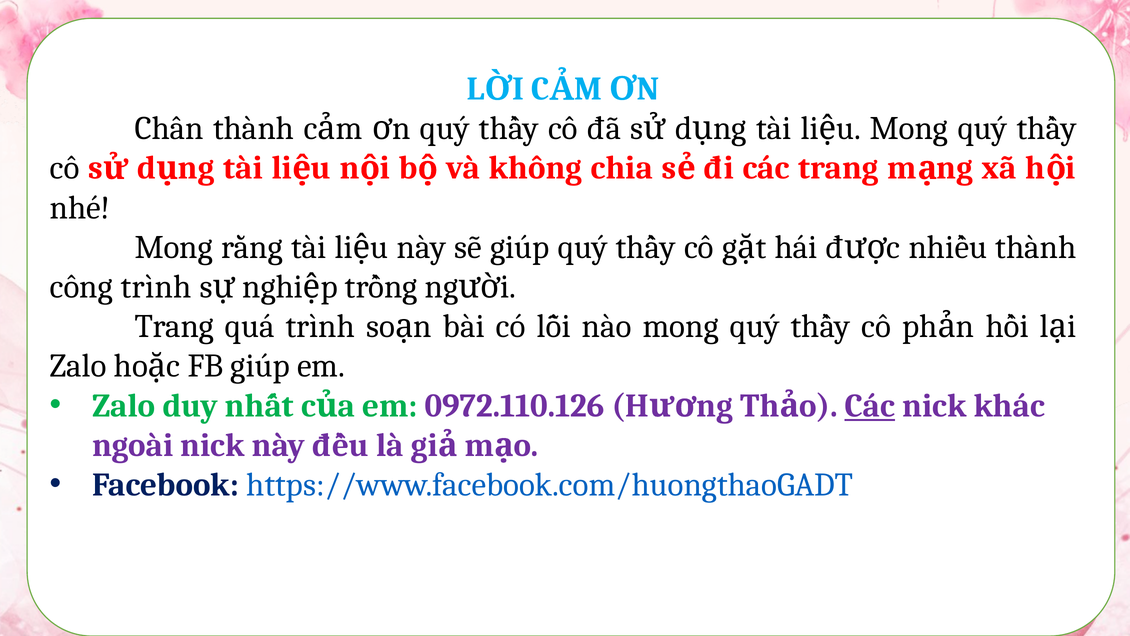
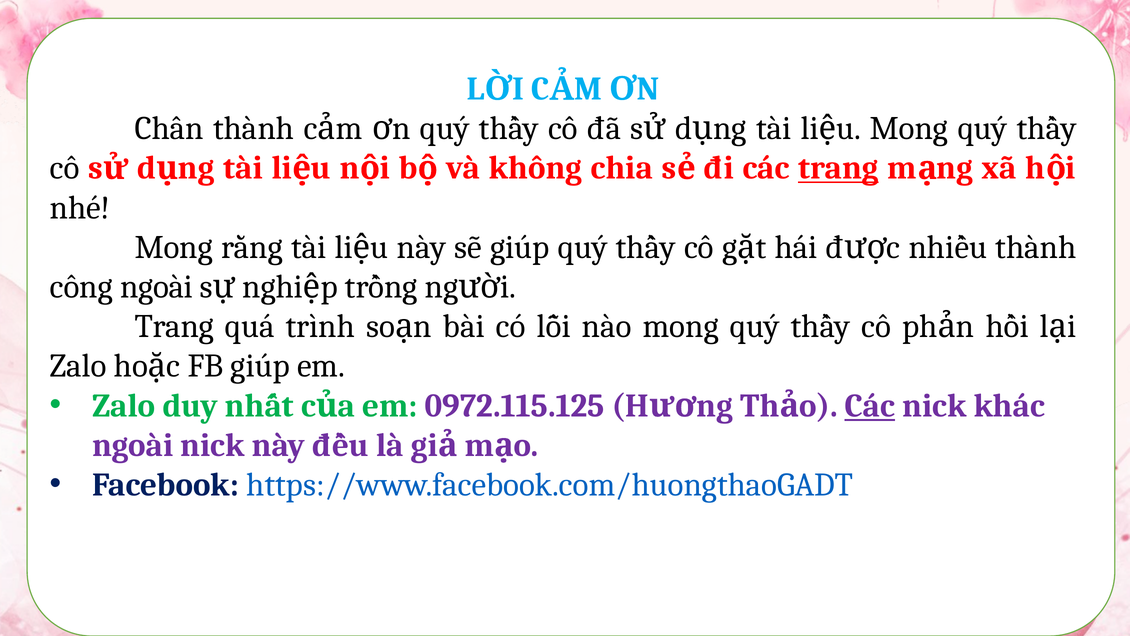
trang at (838, 168) underline: none -> present
công trình: trình -> ngoài
0972.110.126: 0972.110.126 -> 0972.115.125
